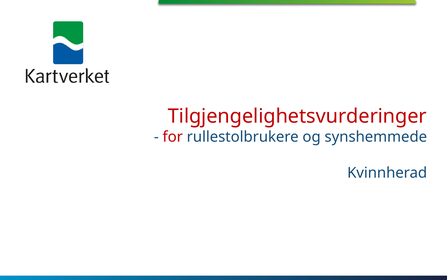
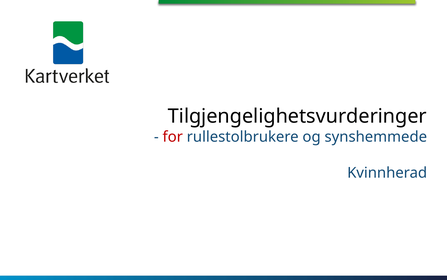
Tilgjengelighetsvurderinger colour: red -> black
